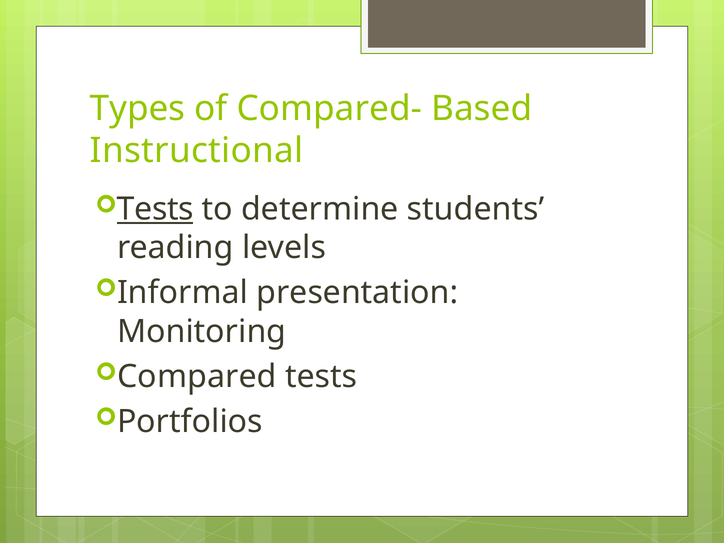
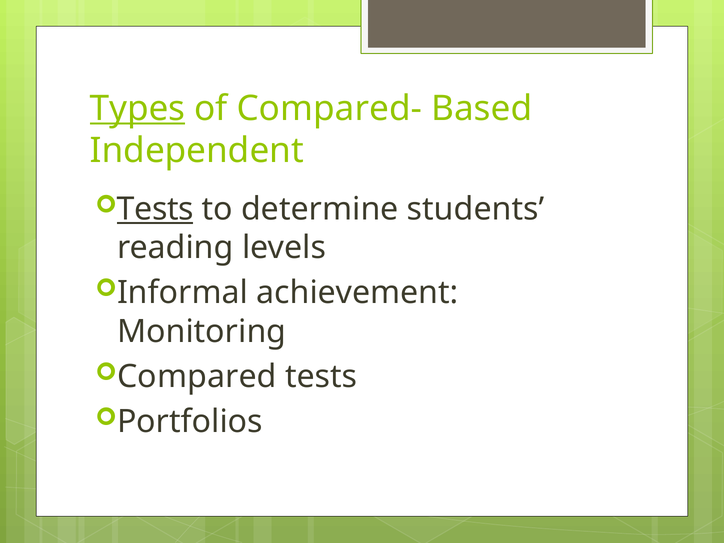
Types underline: none -> present
Instructional: Instructional -> Independent
presentation: presentation -> achievement
